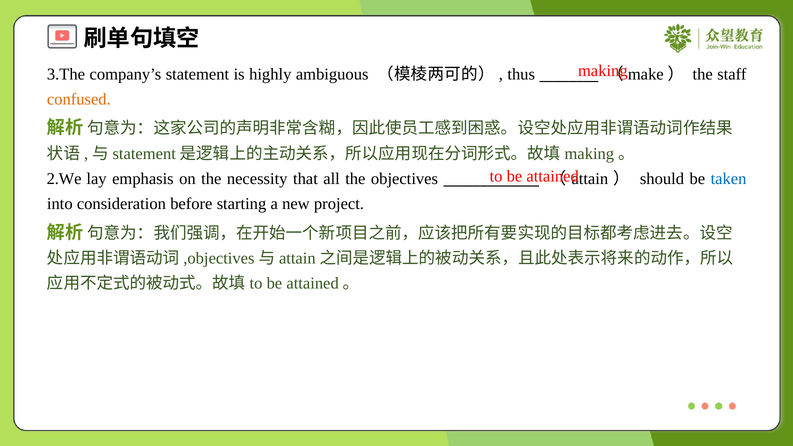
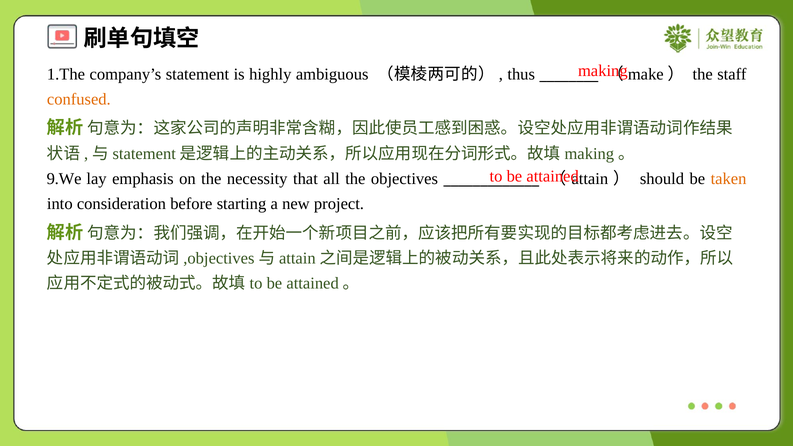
3.The: 3.The -> 1.The
2.We: 2.We -> 9.We
taken colour: blue -> orange
